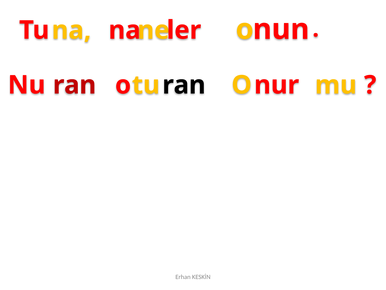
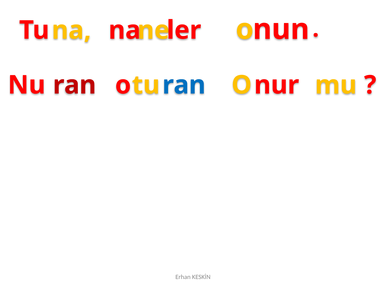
ran at (184, 85) colour: black -> blue
